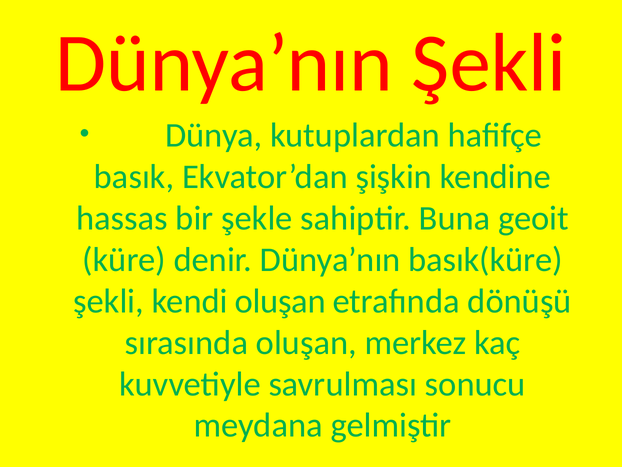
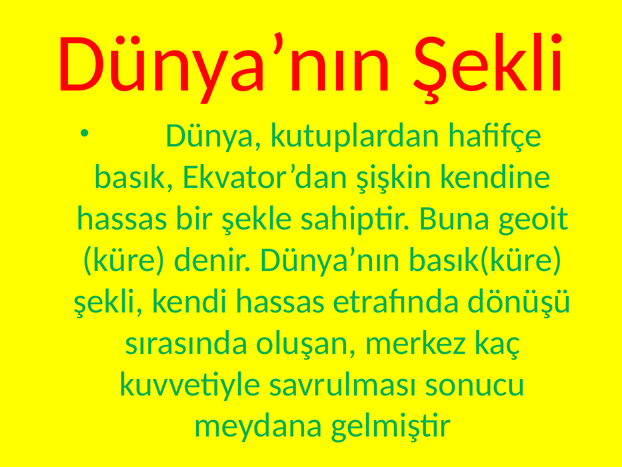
kendi oluşan: oluşan -> hassas
